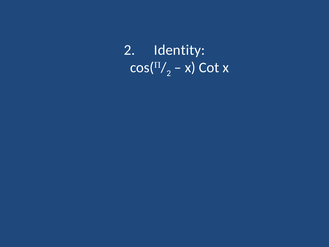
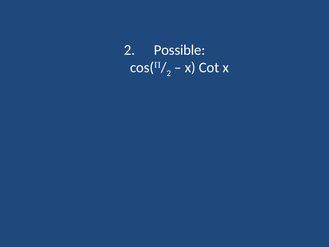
Identity: Identity -> Possible
